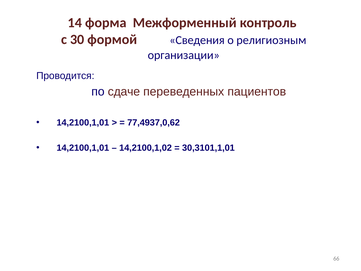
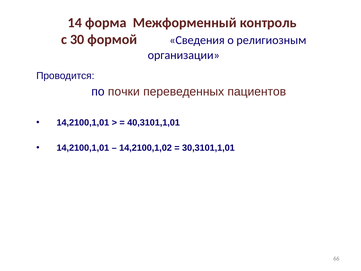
сдаче: сдаче -> почки
77,4937,0,62: 77,4937,0,62 -> 40,3101,1,01
